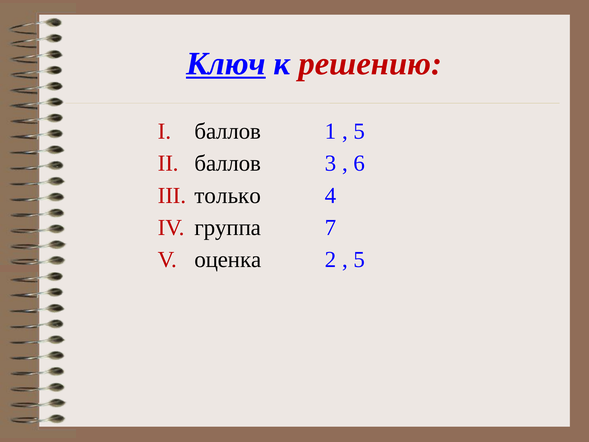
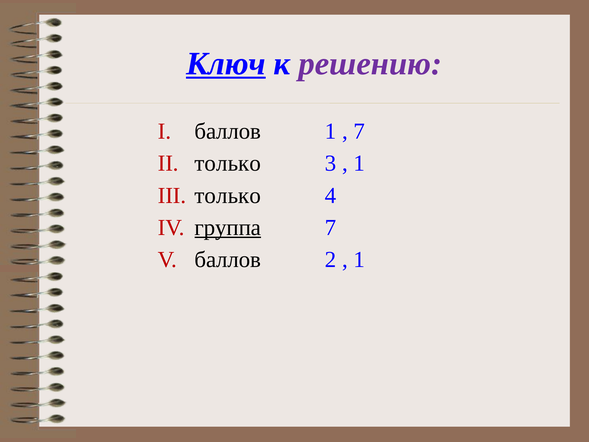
решению colour: red -> purple
5 at (359, 131): 5 -> 7
баллов at (228, 163): баллов -> только
6 at (359, 163): 6 -> 1
группа underline: none -> present
оценка at (228, 260): оценка -> баллов
5 at (359, 260): 5 -> 1
